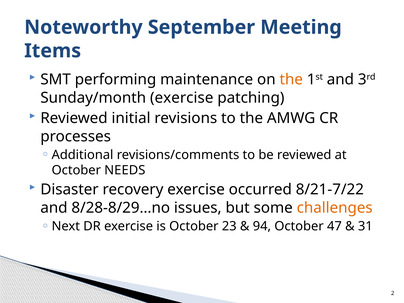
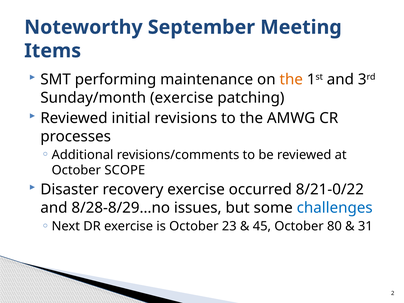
NEEDS: NEEDS -> SCOPE
8/21-7/22: 8/21-7/22 -> 8/21-0/22
challenges colour: orange -> blue
94: 94 -> 45
47: 47 -> 80
